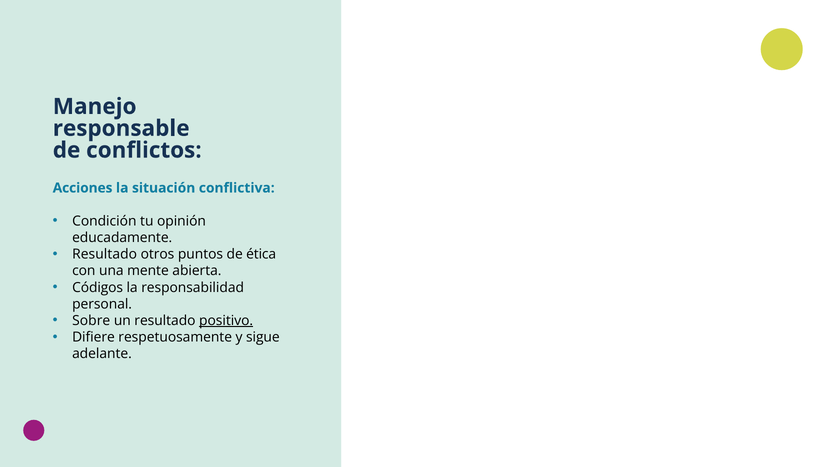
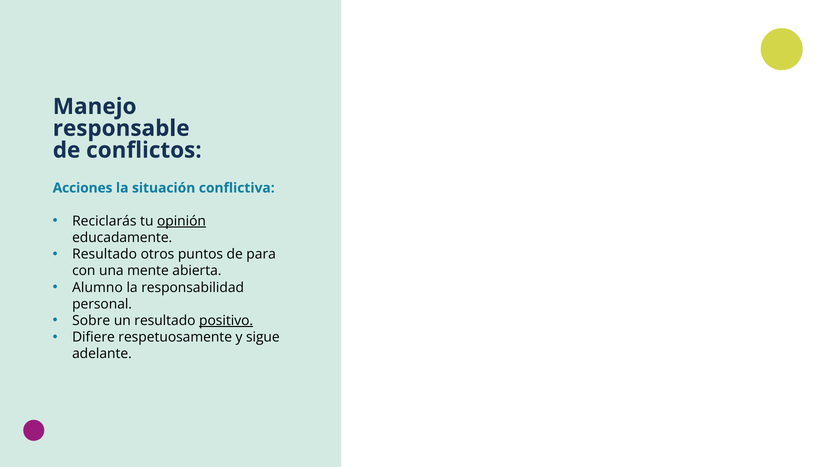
Condición: Condición -> Reciclarás
opinión underline: none -> present
ética: ética -> para
Códigos: Códigos -> Alumno
